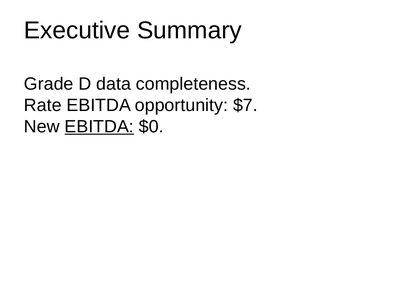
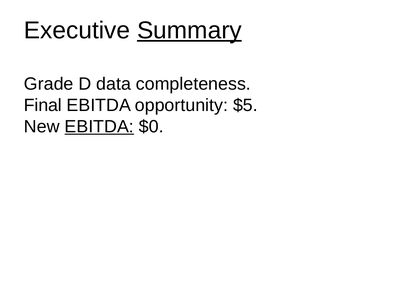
Summary underline: none -> present
Rate: Rate -> Final
$7: $7 -> $5
